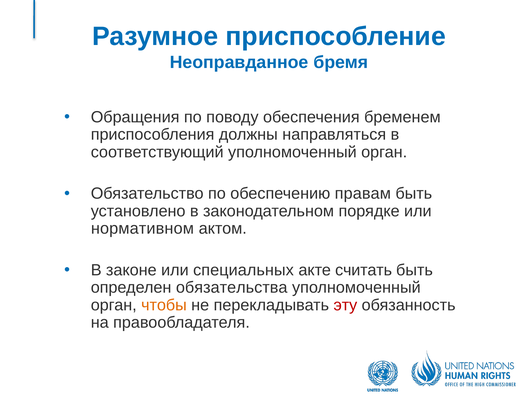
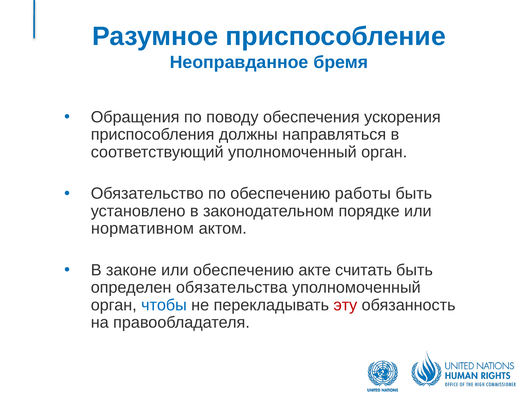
бременем: бременем -> ускорения
правам: правам -> работы
или специальных: специальных -> обеспечению
чтобы colour: orange -> blue
